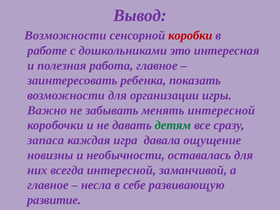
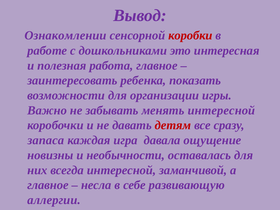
Возможности at (65, 35): Возможности -> Ознакомлении
детям colour: green -> red
развитие: развитие -> аллергии
